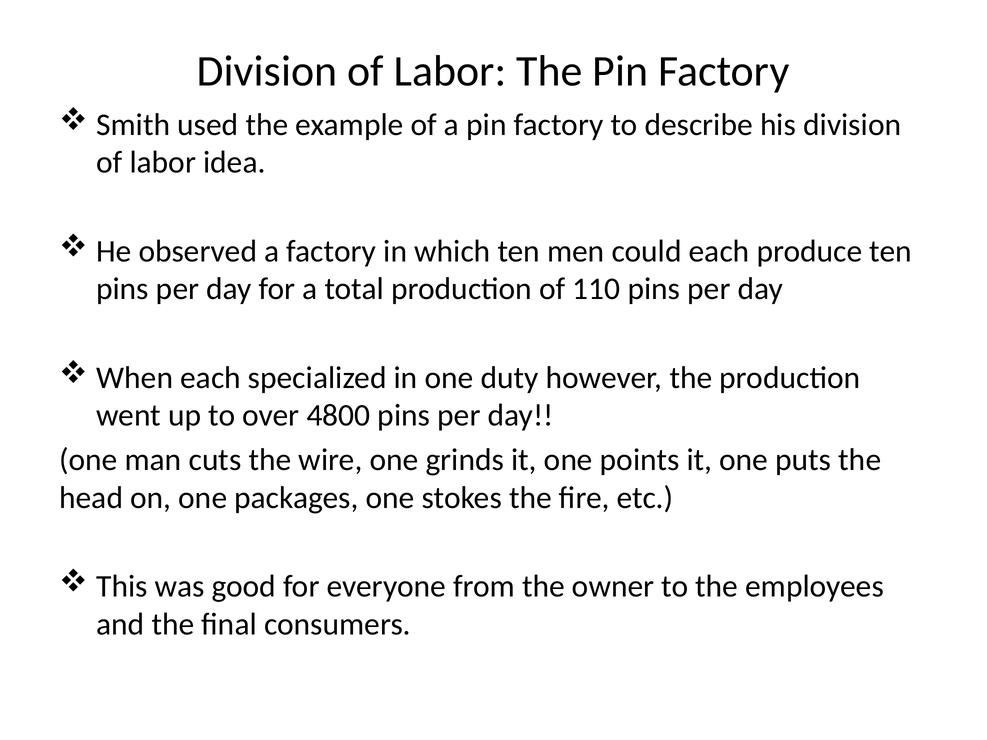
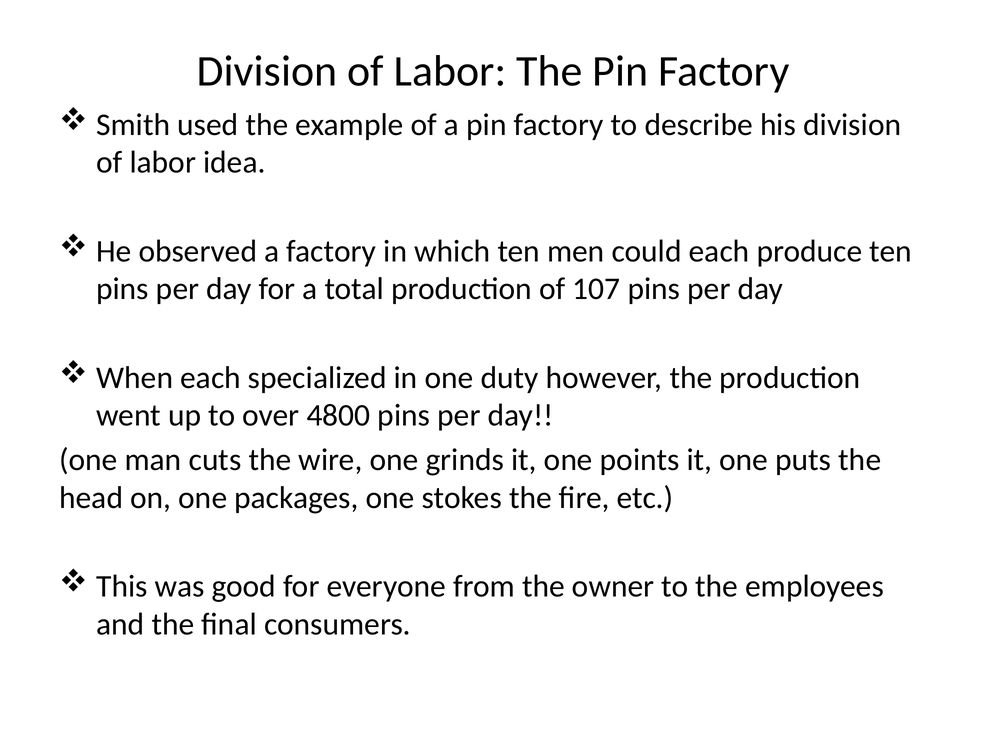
110: 110 -> 107
